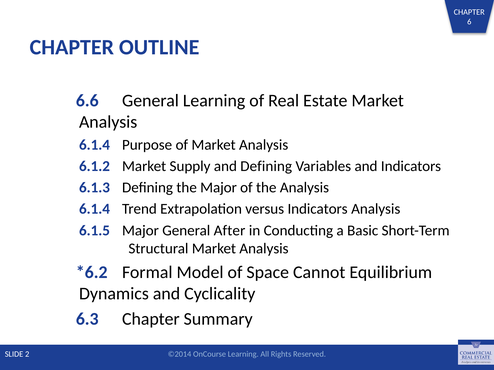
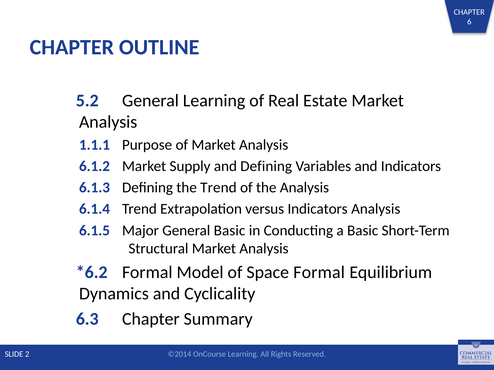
6.6: 6.6 -> 5.2
6.1.4 at (95, 145): 6.1.4 -> 1.1.1
the Major: Major -> Trend
General After: After -> Basic
Space Cannot: Cannot -> Formal
